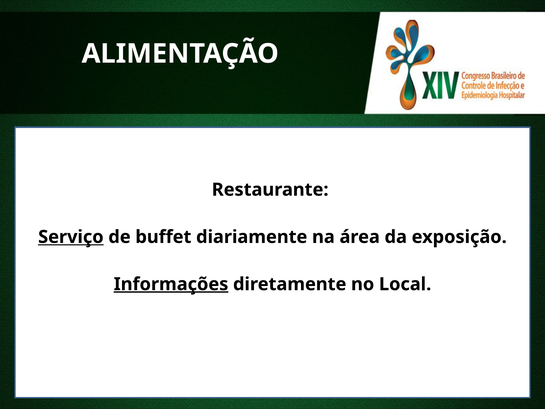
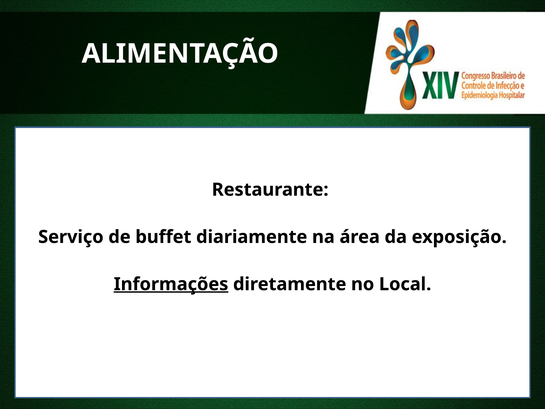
Serviço underline: present -> none
